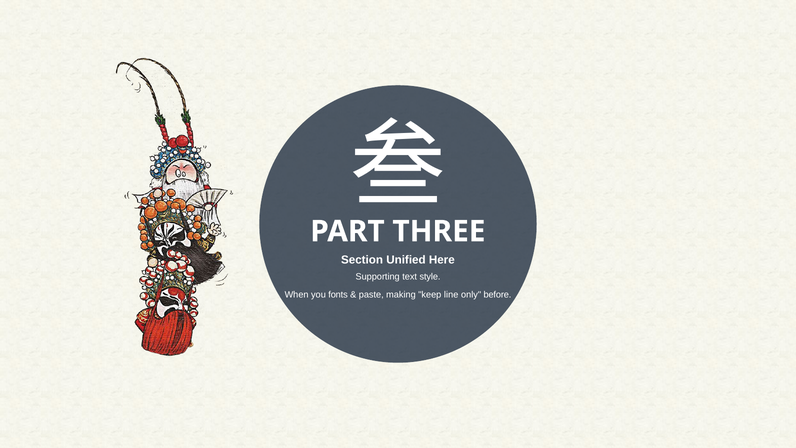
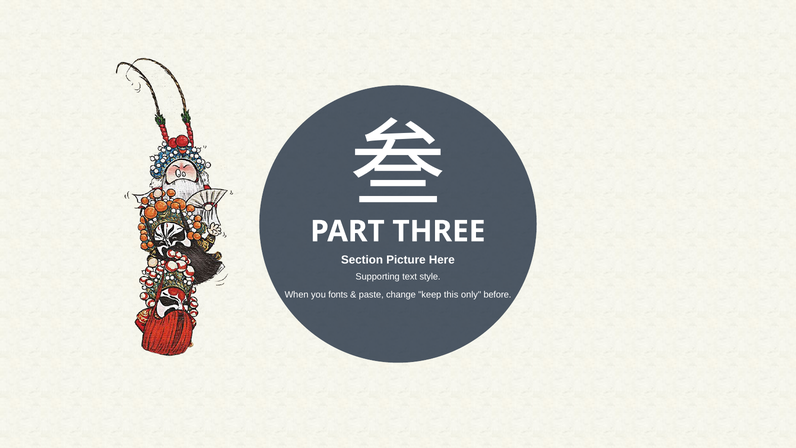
Unified: Unified -> Picture
making: making -> change
line: line -> this
